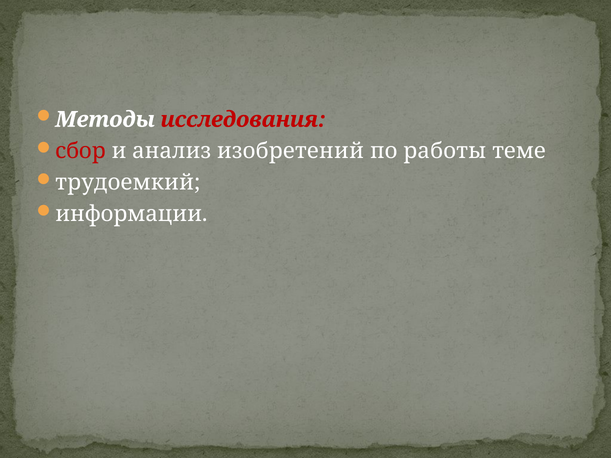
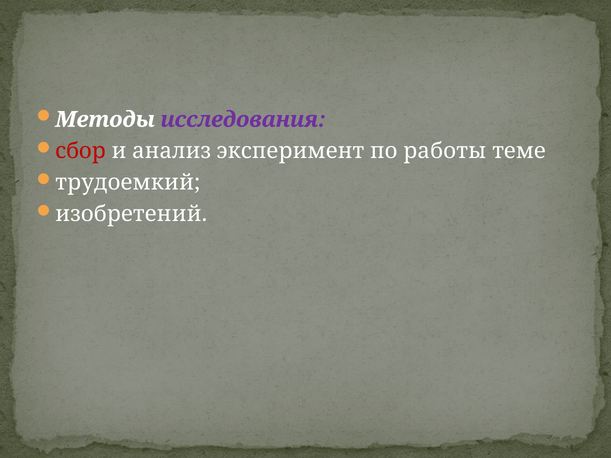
исследования colour: red -> purple
изобретений: изобретений -> эксперимент
информации: информации -> изобретений
